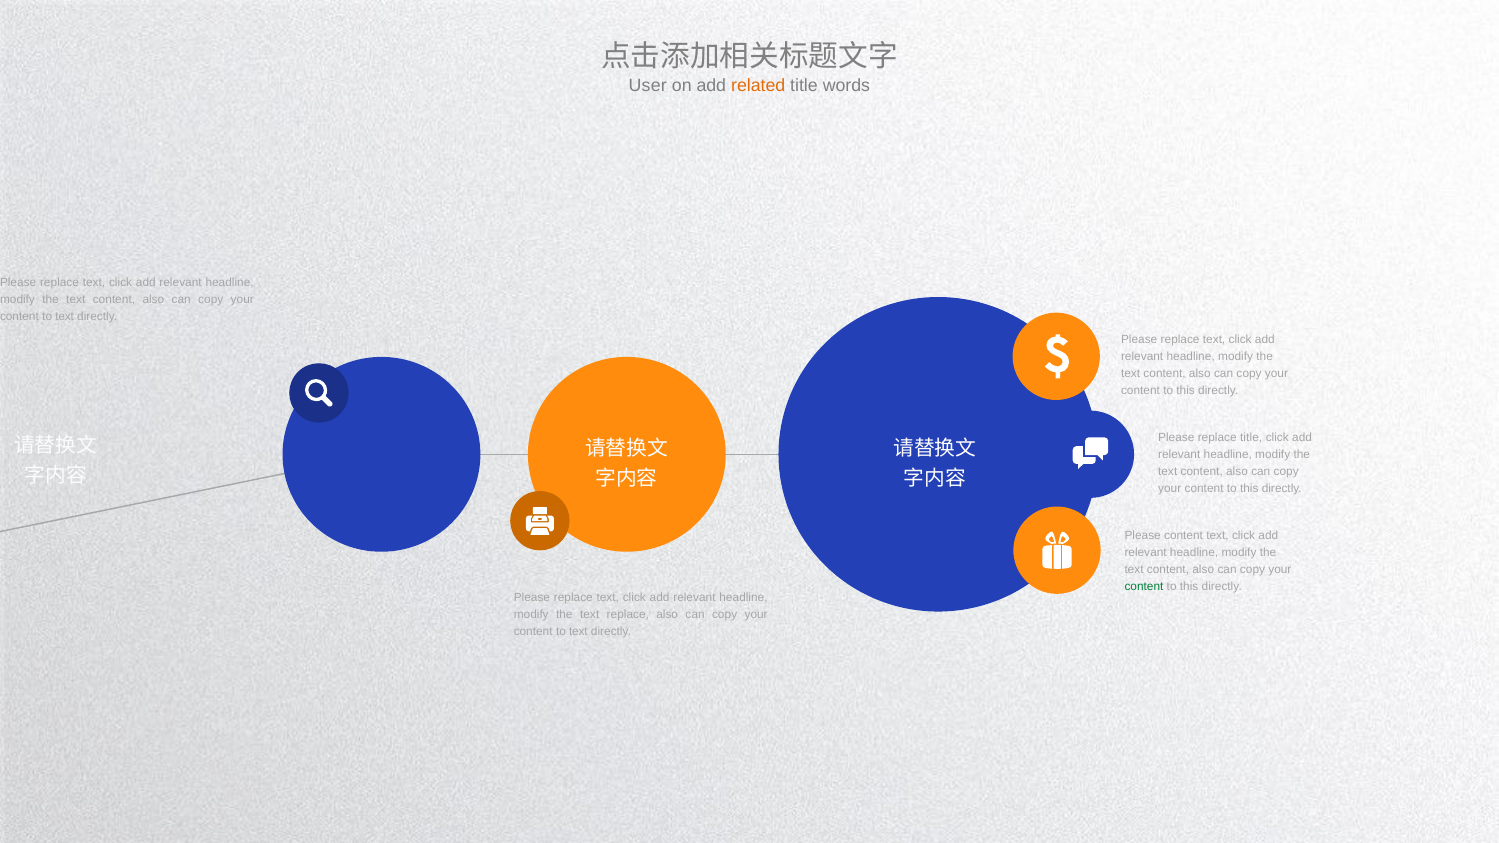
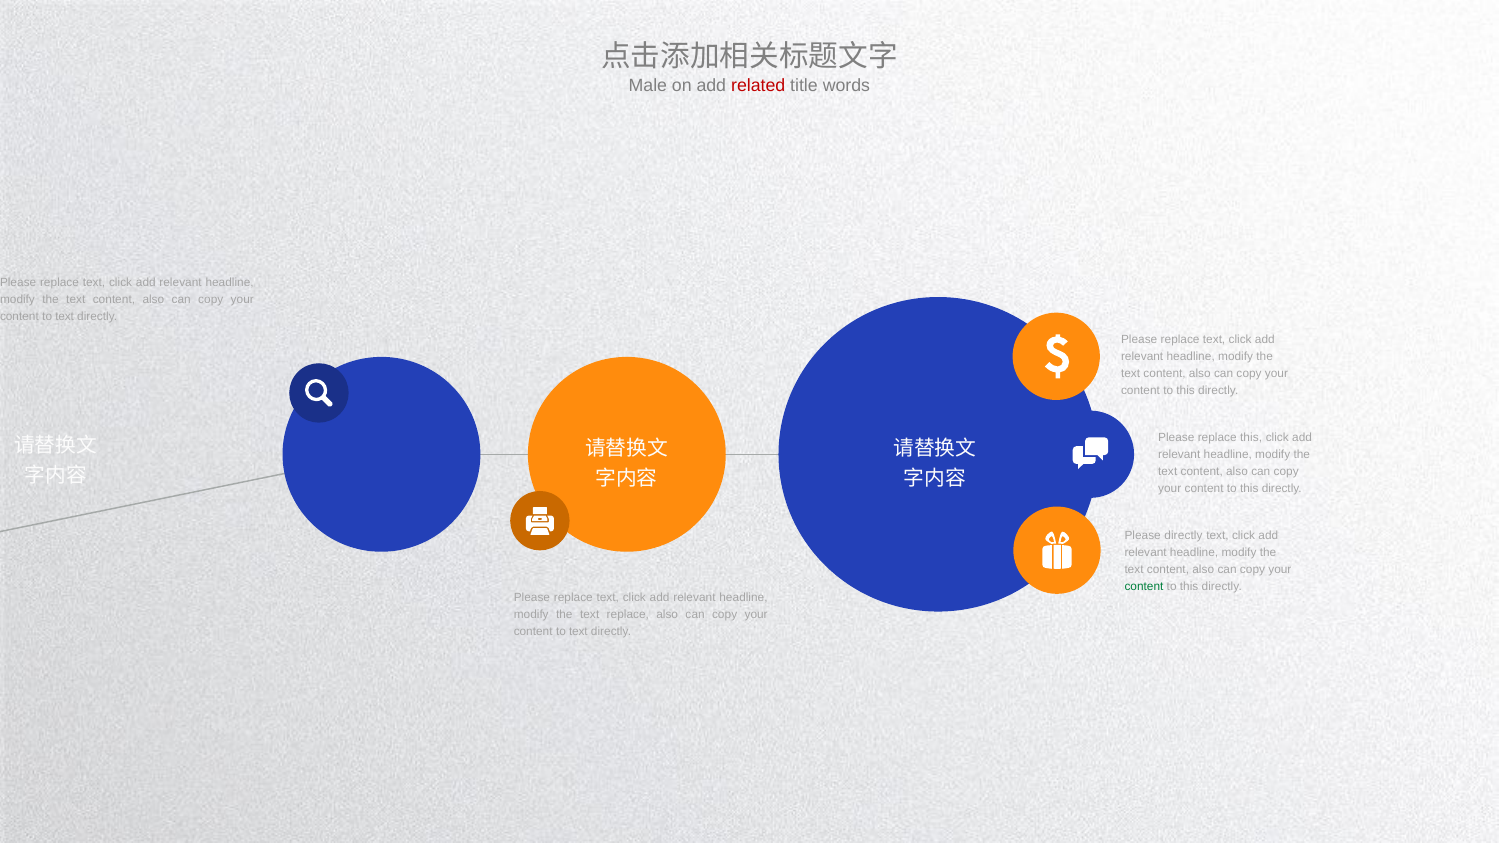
User: User -> Male
related colour: orange -> red
replace title: title -> this
Please content: content -> directly
